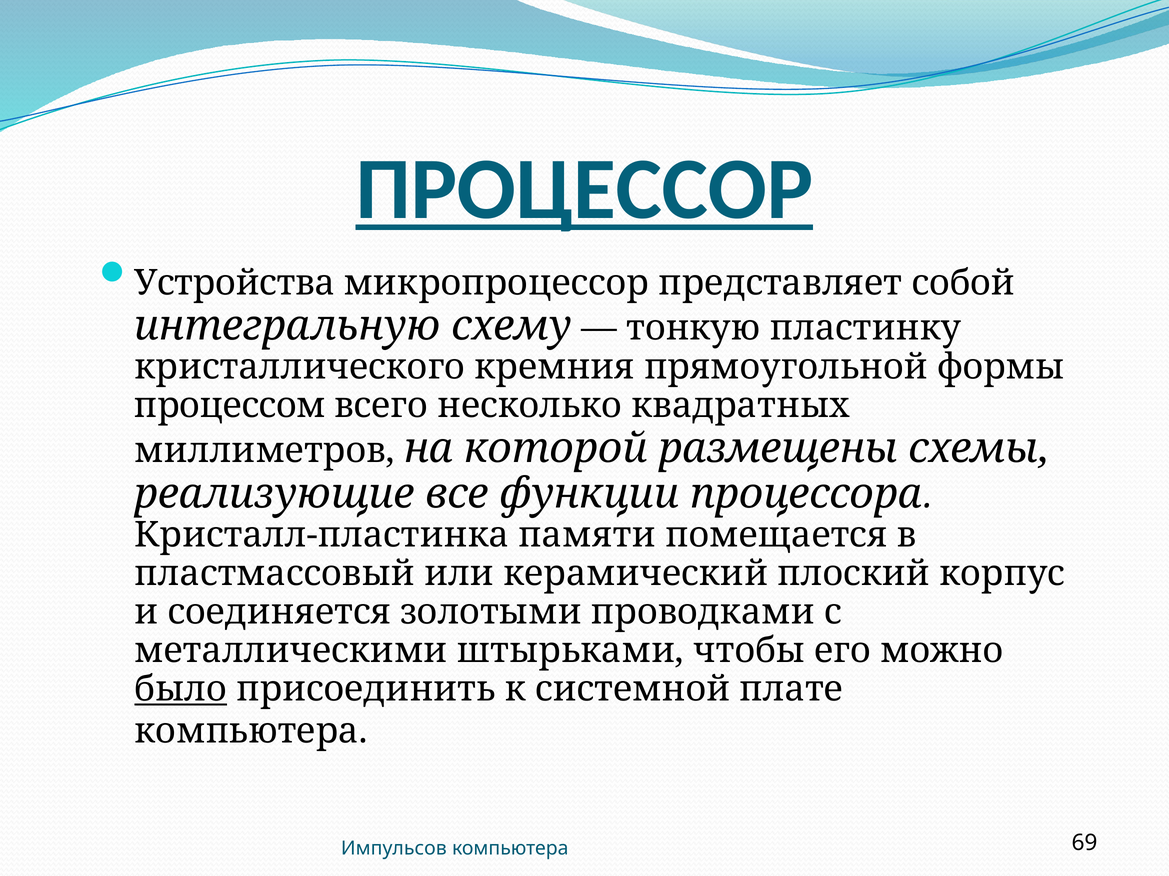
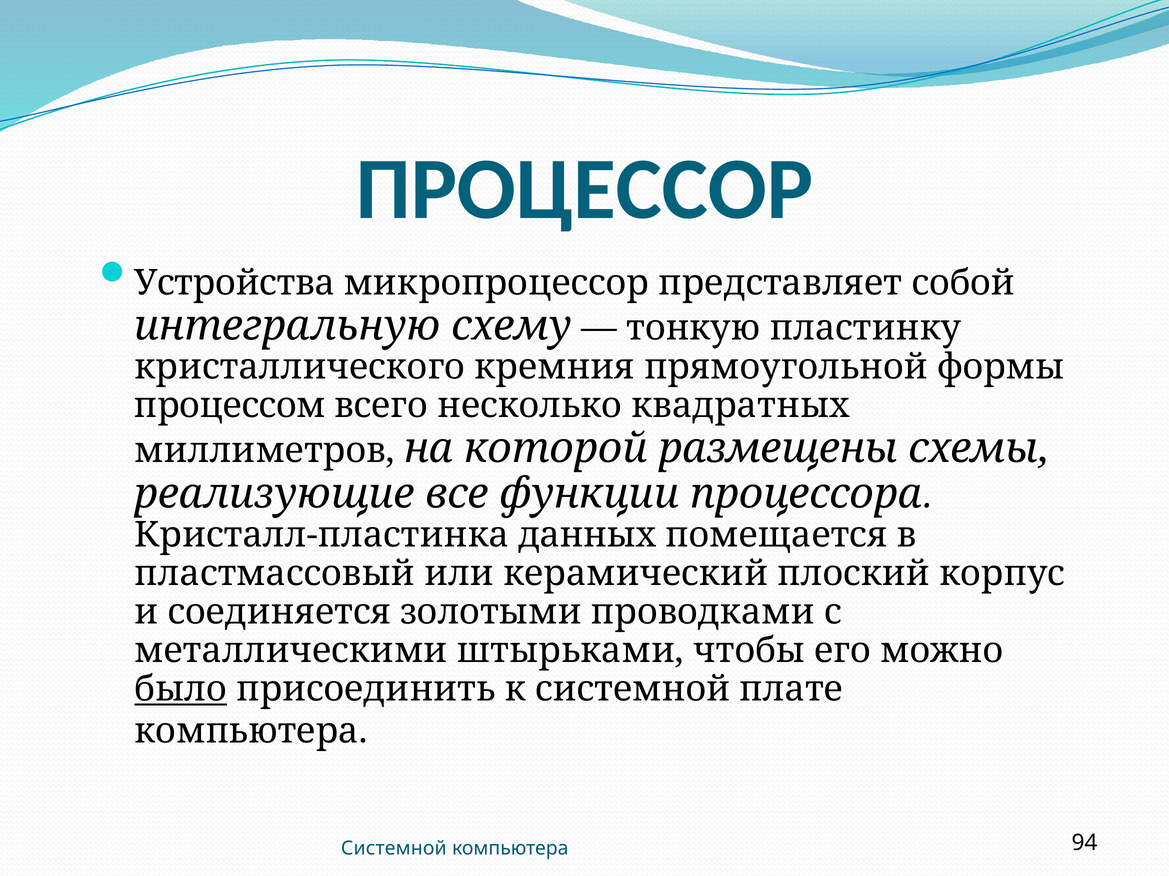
ПРОЦЕССОР underline: present -> none
памяти: памяти -> данных
Импульсов at (394, 849): Импульсов -> Системной
69: 69 -> 94
